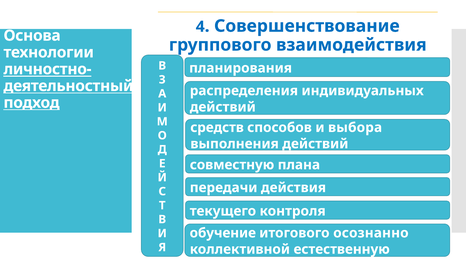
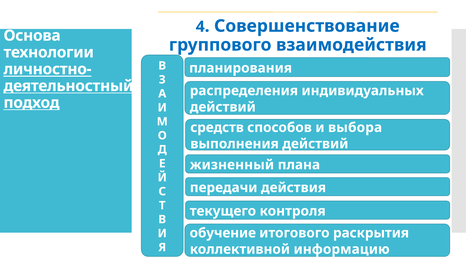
совместную: совместную -> жизненный
осознанно: осознанно -> раскрытия
естественную: естественную -> информацию
